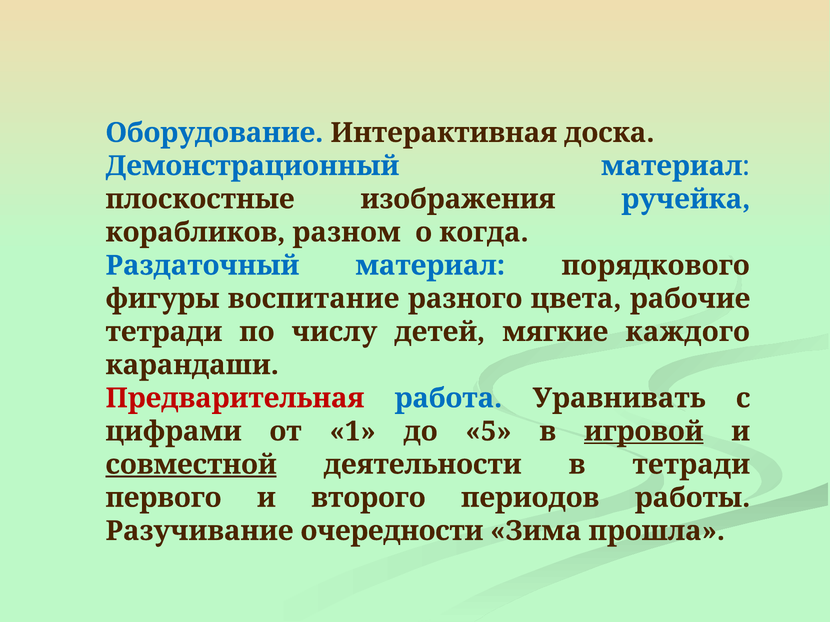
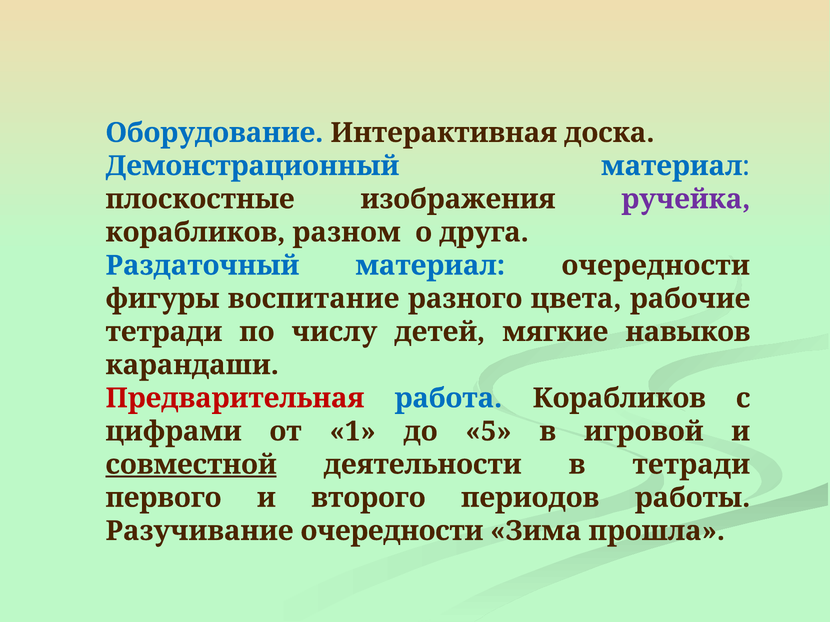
ручейка colour: blue -> purple
когда: когда -> друга
материал порядкового: порядкового -> очередности
каждого: каждого -> навыков
работа Уравнивать: Уравнивать -> Корабликов
игровой underline: present -> none
